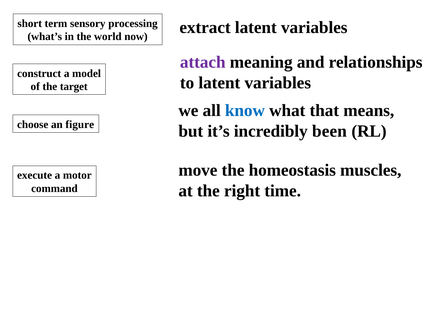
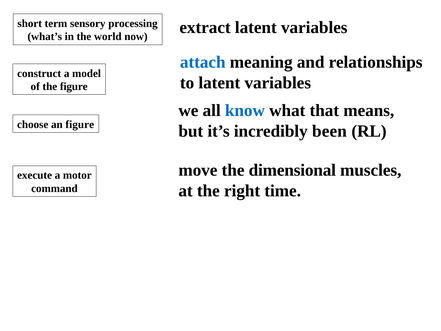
attach colour: purple -> blue
the target: target -> figure
homeostasis: homeostasis -> dimensional
